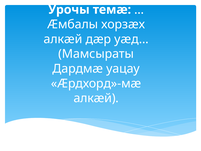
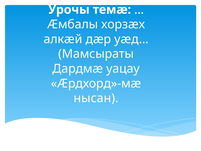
алкæй at (96, 98): алкæй -> нысан
